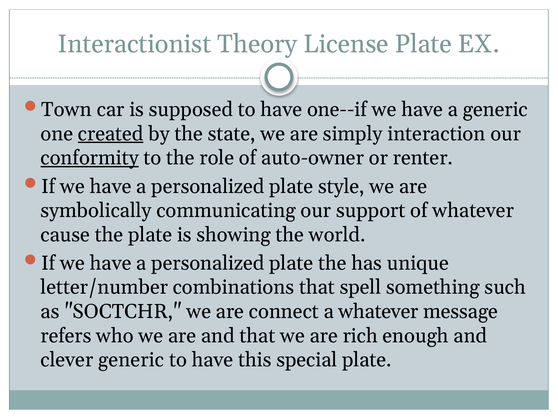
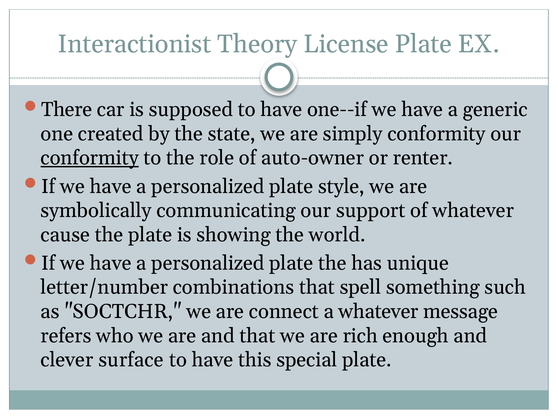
Town: Town -> There
created underline: present -> none
simply interaction: interaction -> conformity
clever generic: generic -> surface
